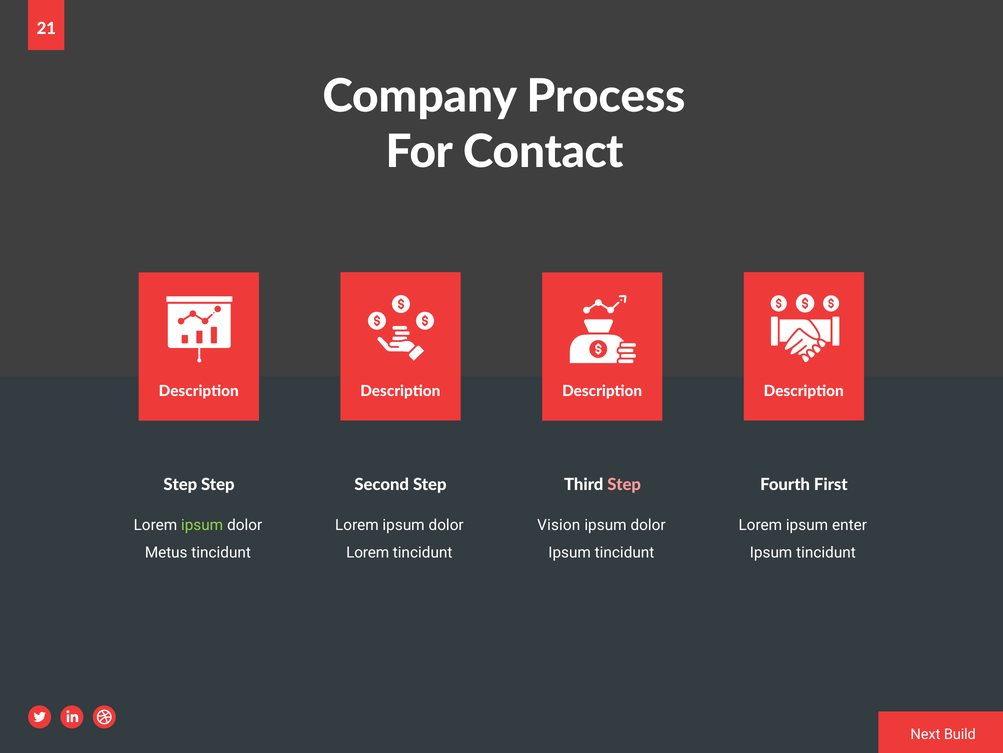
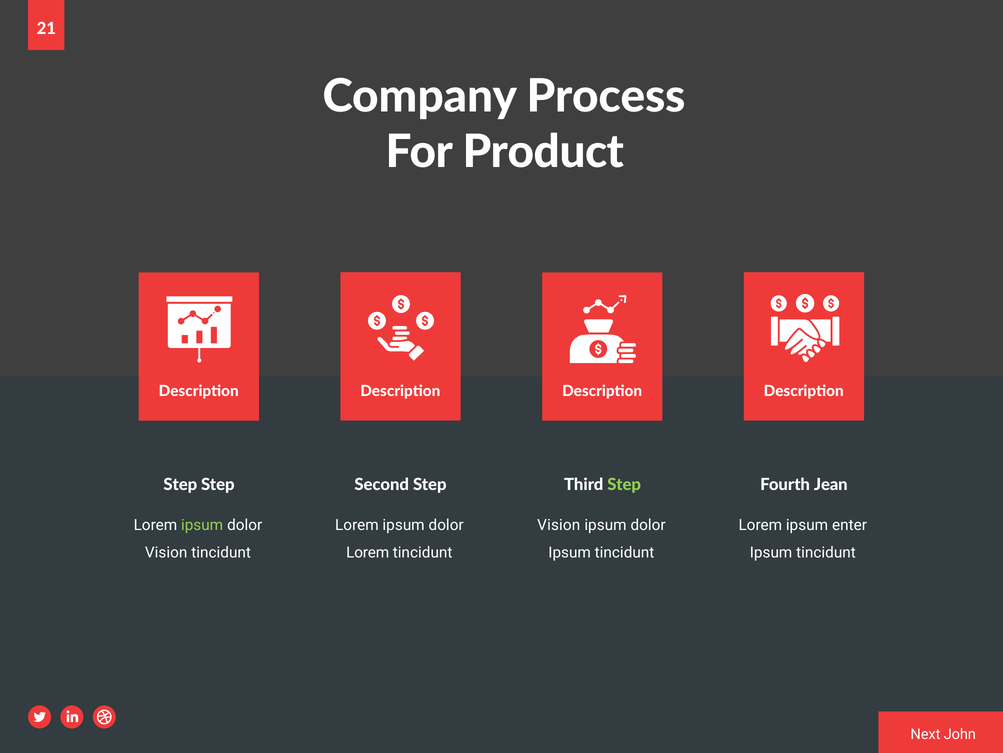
Contact: Contact -> Product
Step at (624, 484) colour: pink -> light green
First: First -> Jean
Metus at (166, 552): Metus -> Vision
Build: Build -> John
